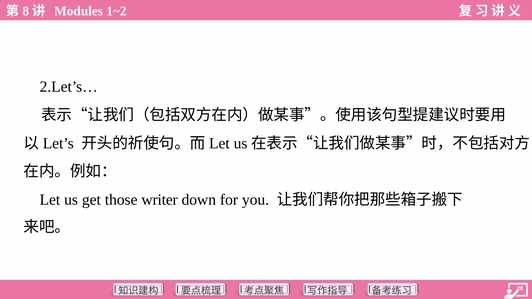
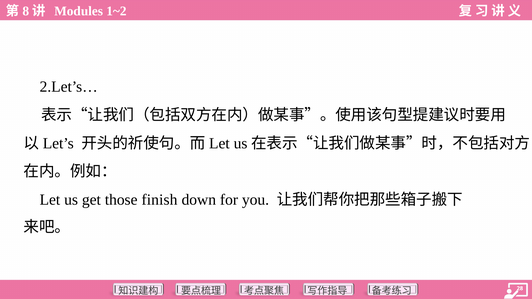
writer: writer -> finish
